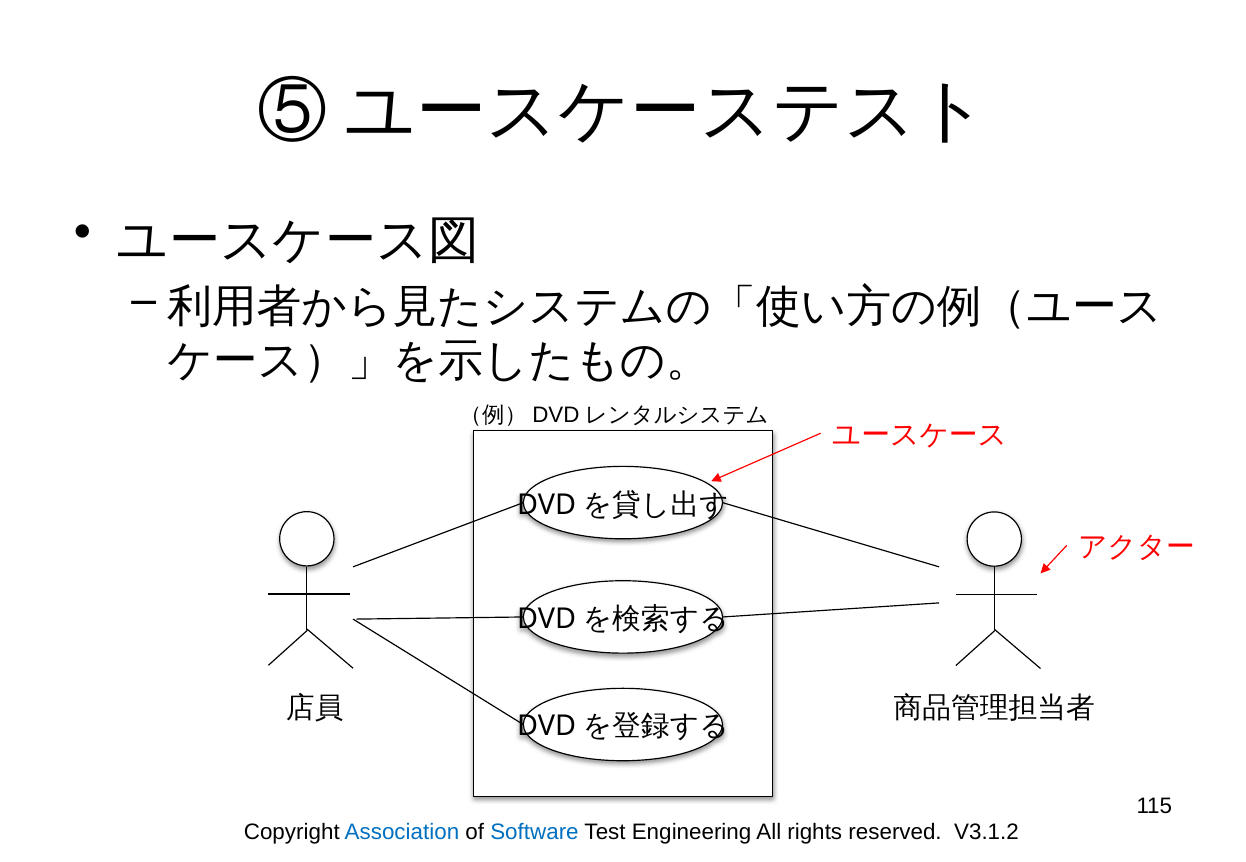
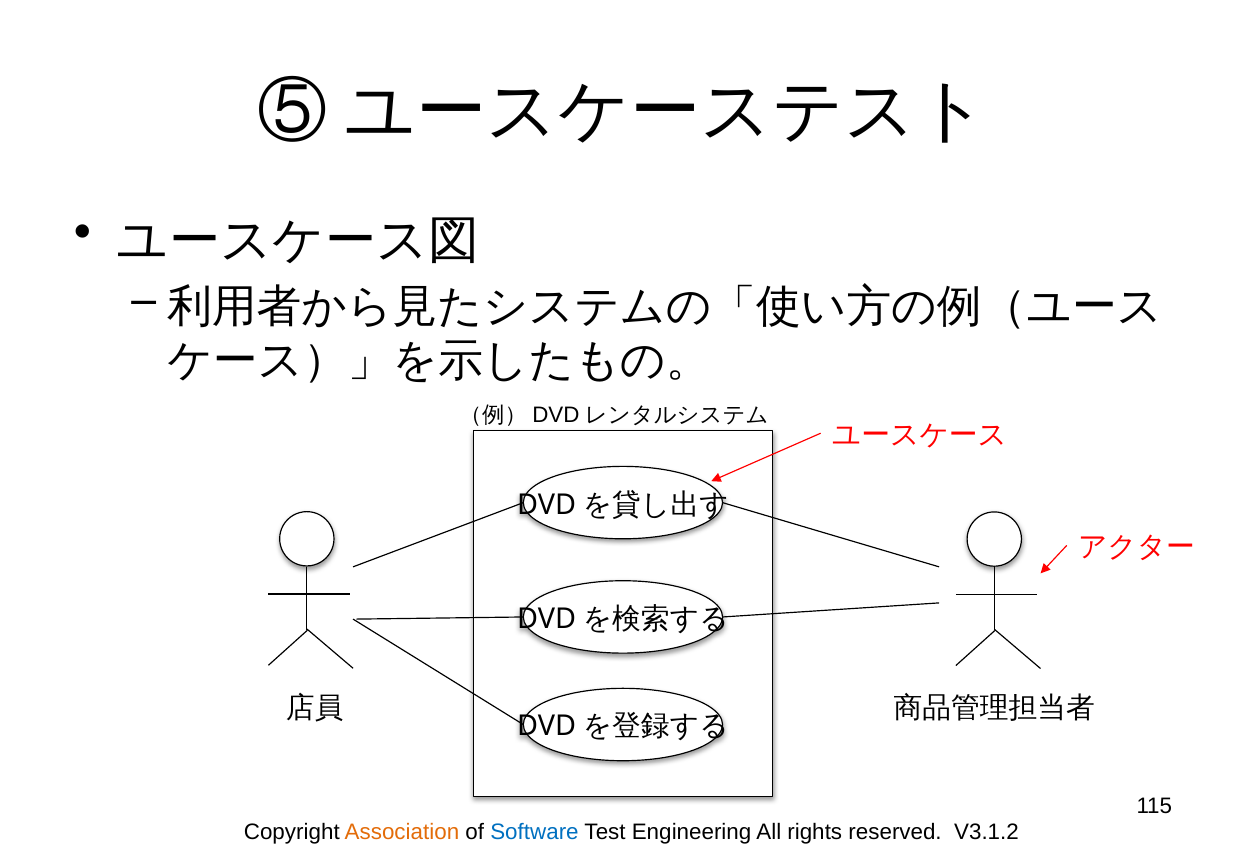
Association colour: blue -> orange
